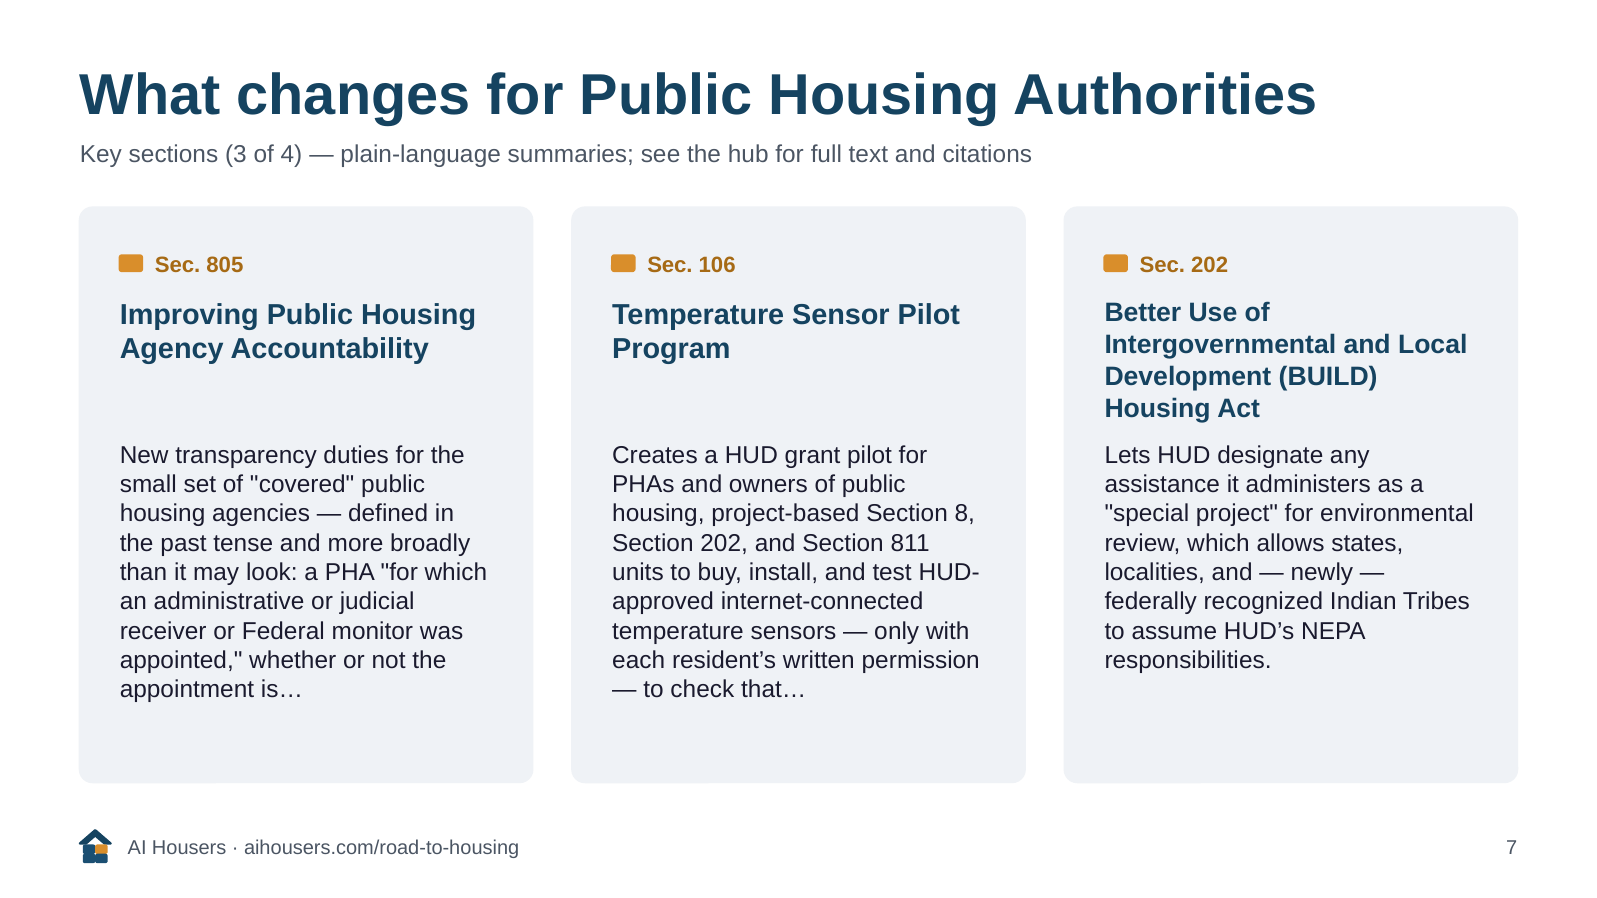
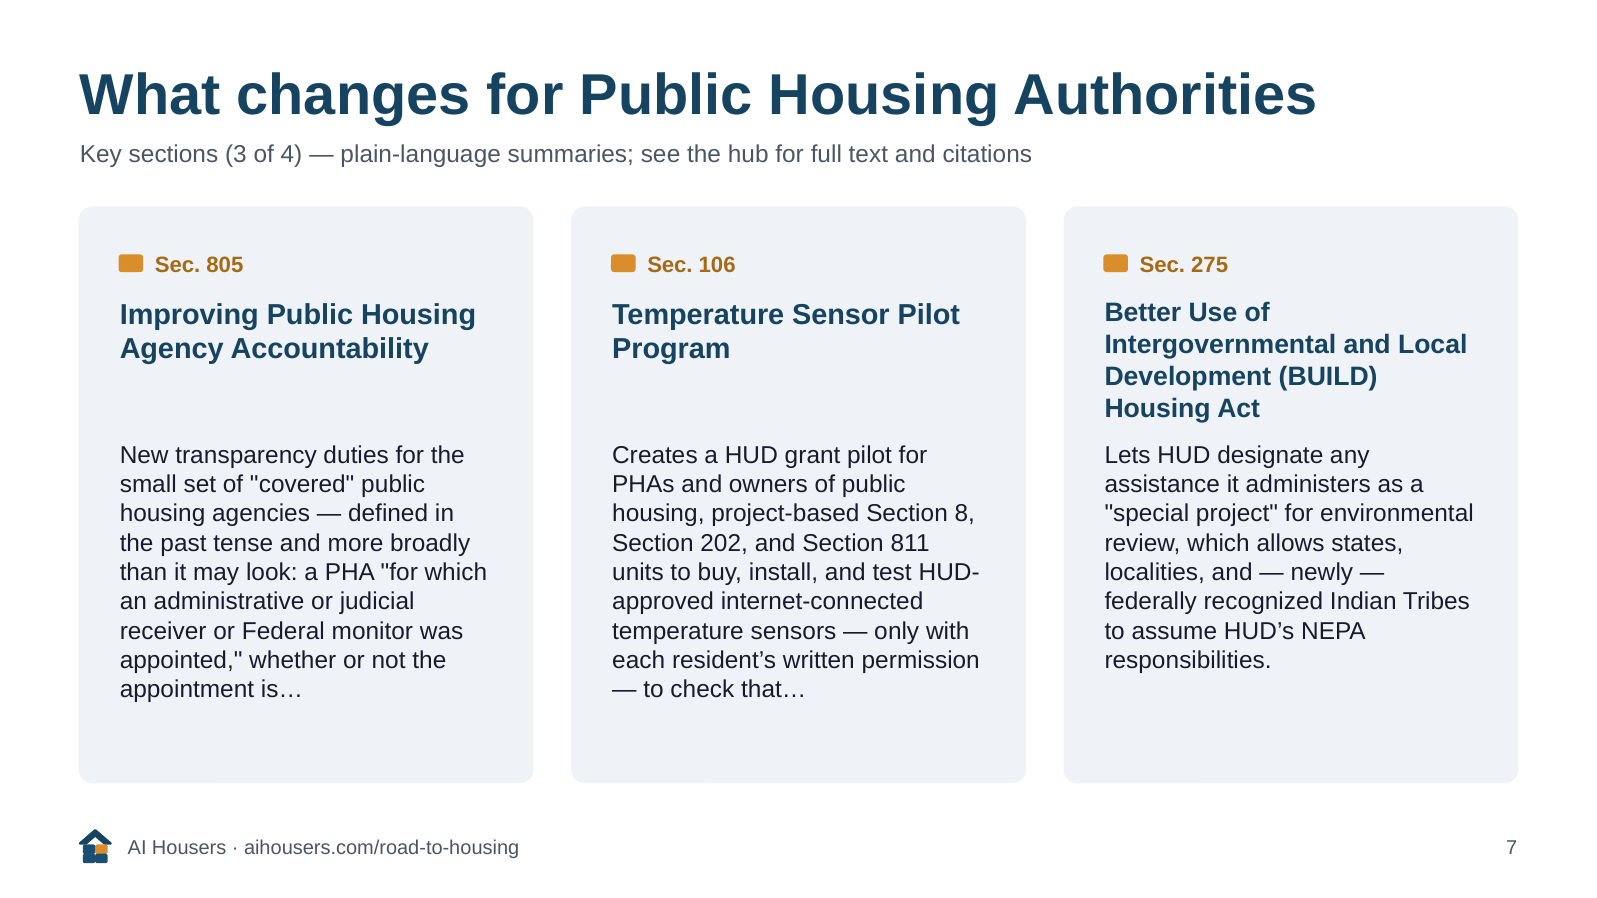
Sec 202: 202 -> 275
